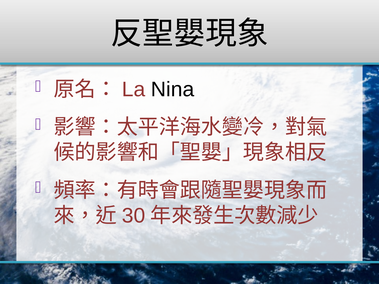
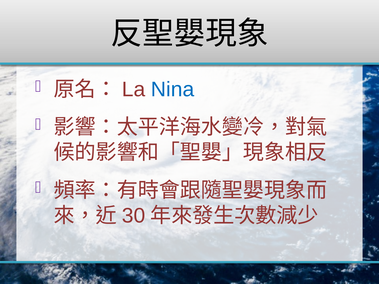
Nina colour: black -> blue
